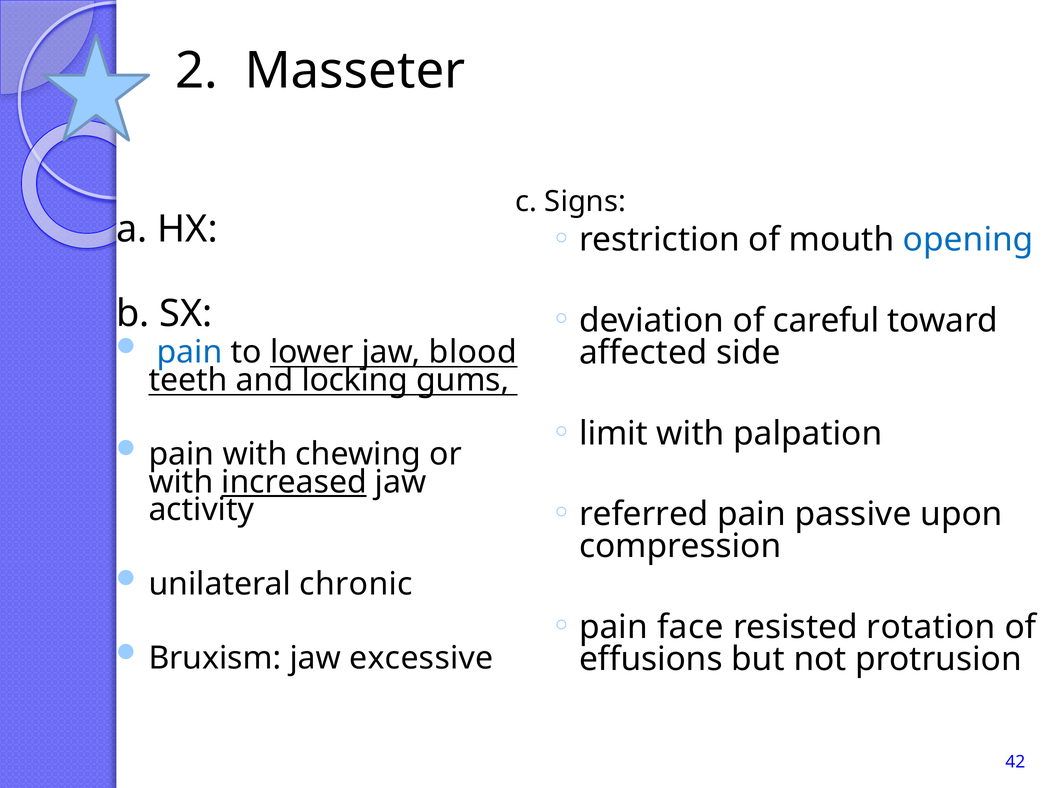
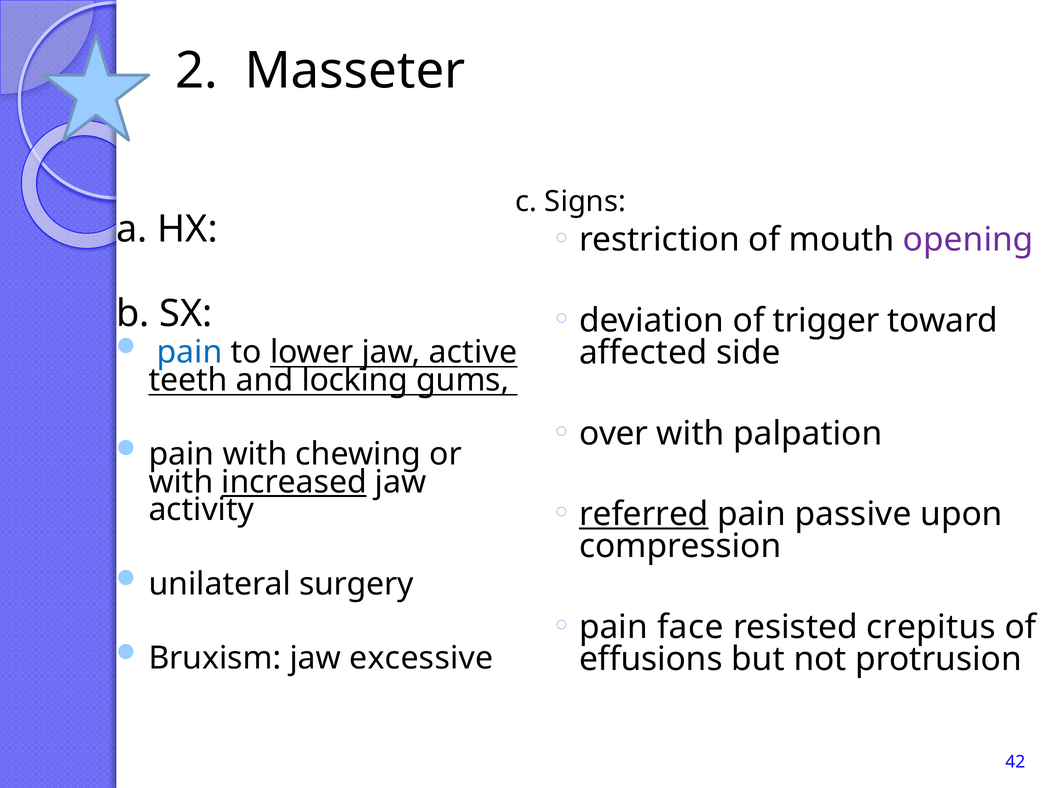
opening colour: blue -> purple
careful: careful -> trigger
blood: blood -> active
limit: limit -> over
referred underline: none -> present
chronic: chronic -> surgery
rotation: rotation -> crepitus
